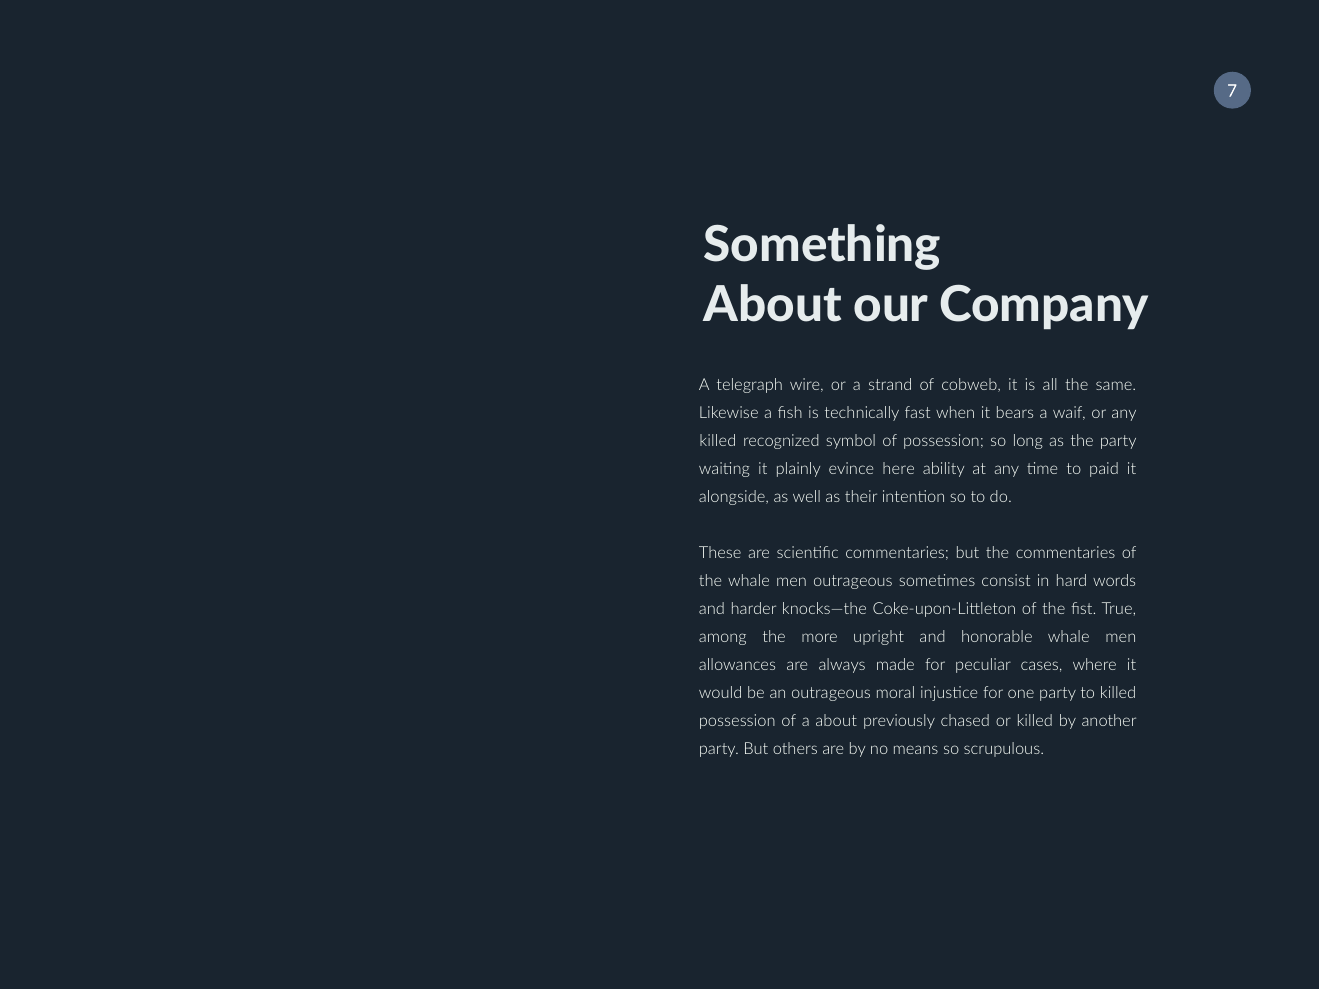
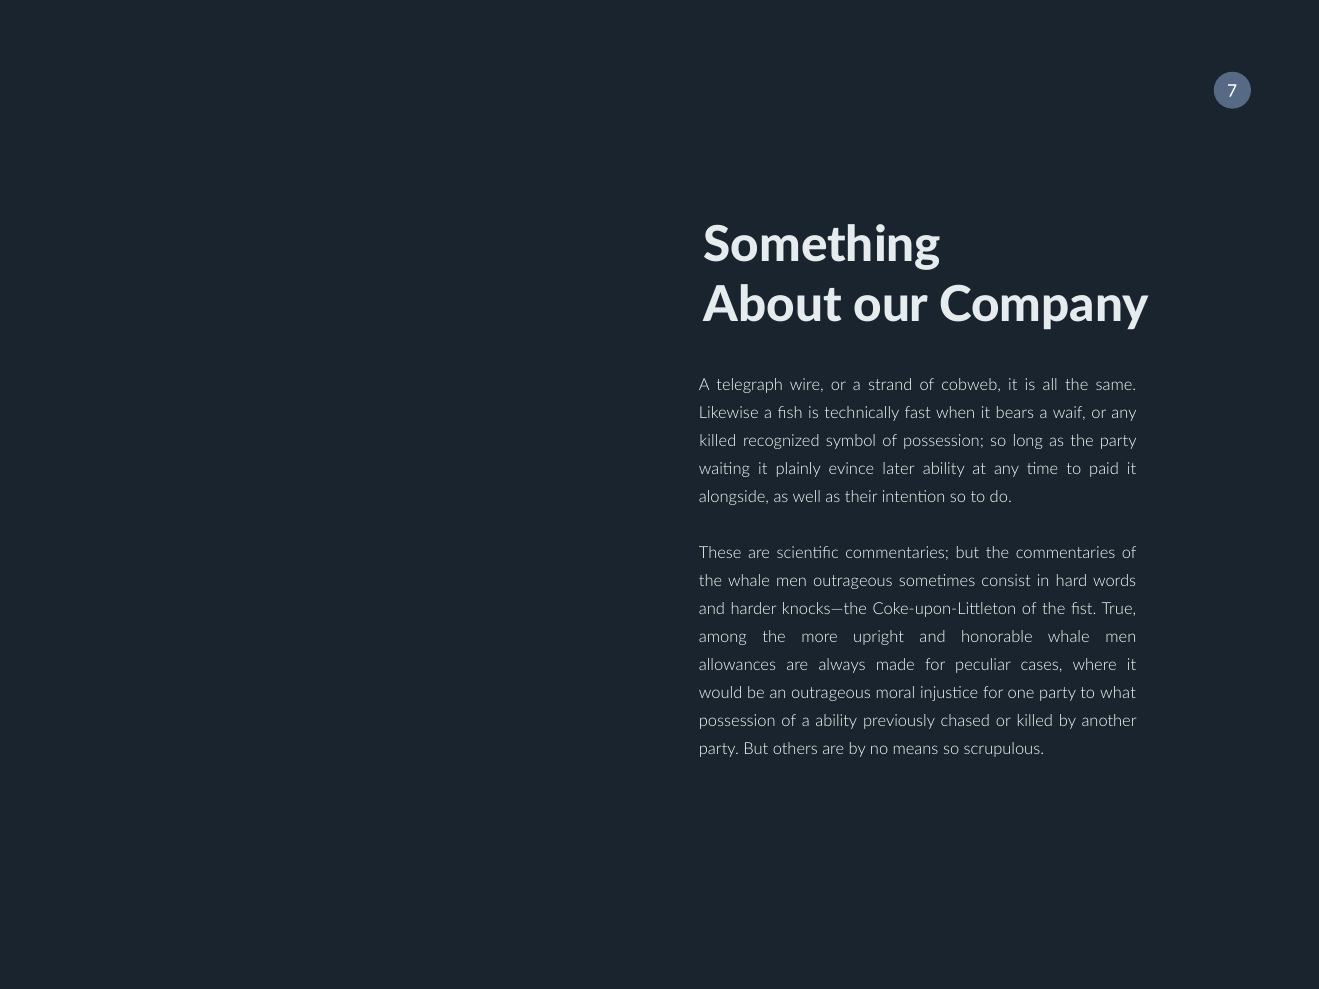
here: here -> later
to killed: killed -> what
a about: about -> ability
